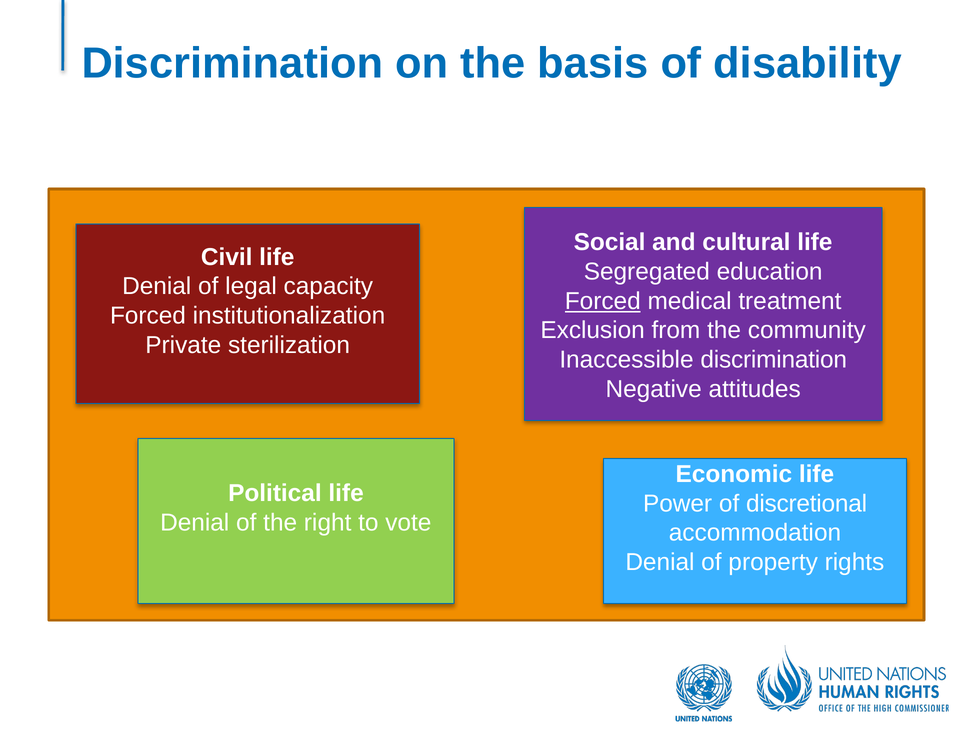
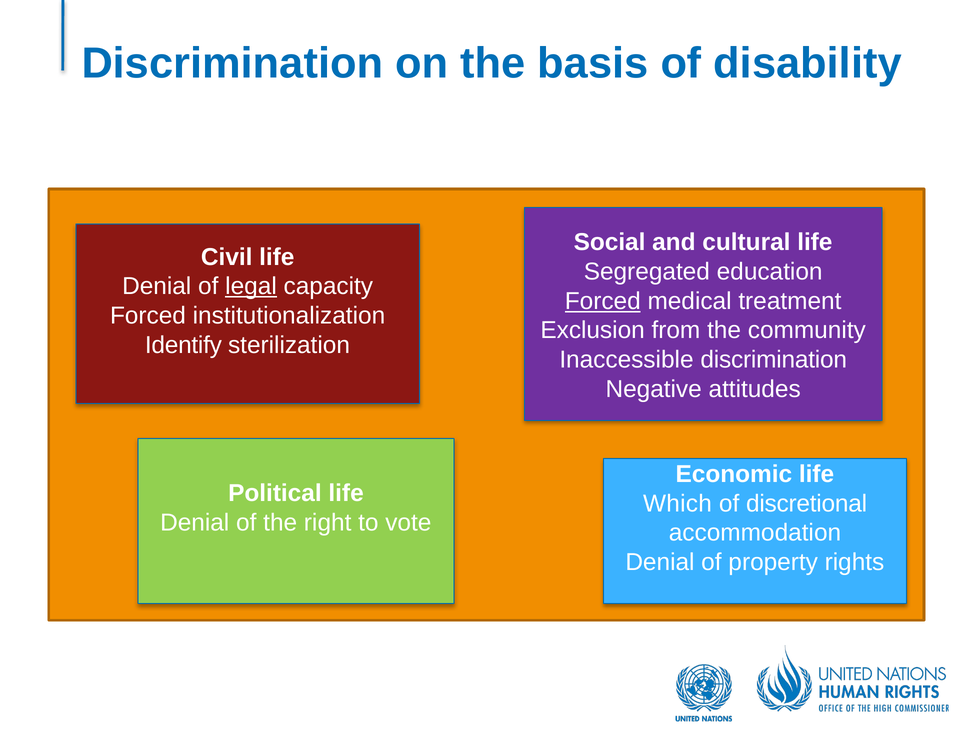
legal underline: none -> present
Private: Private -> Identify
Power: Power -> Which
